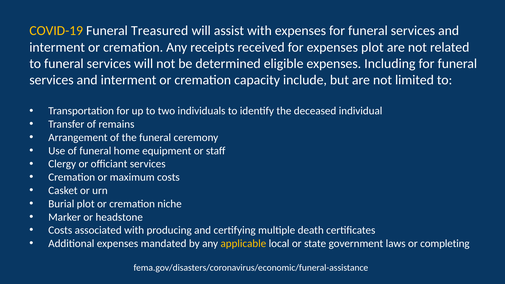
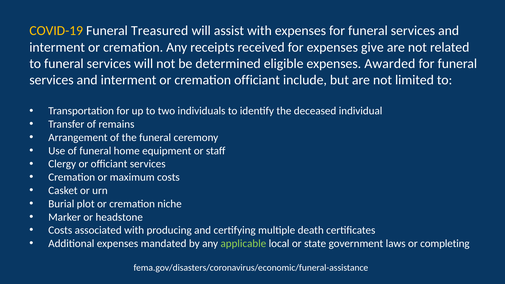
expenses plot: plot -> give
Including: Including -> Awarded
cremation capacity: capacity -> officiant
applicable colour: yellow -> light green
